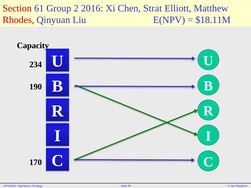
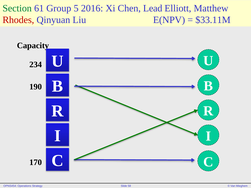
Section colour: red -> green
2: 2 -> 5
Strat: Strat -> Lead
$18.11M: $18.11M -> $33.11M
